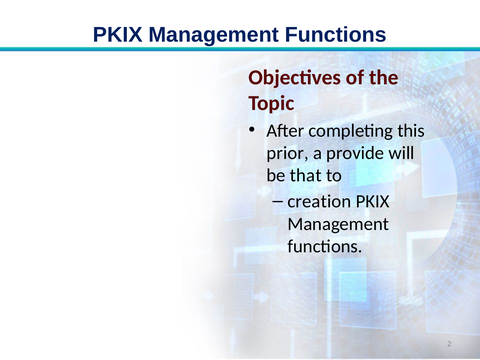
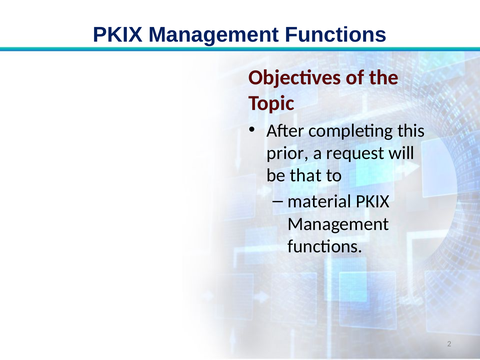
provide: provide -> request
creation: creation -> material
